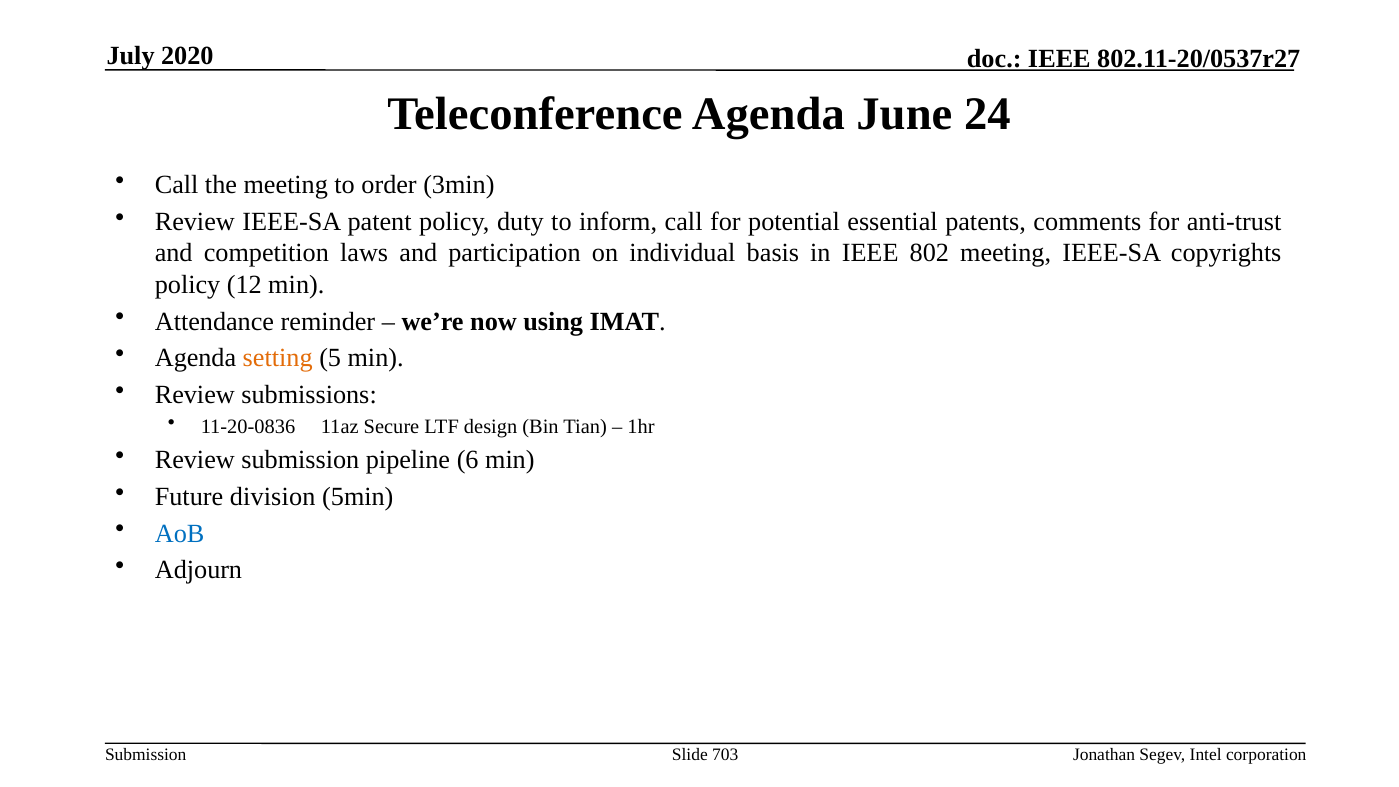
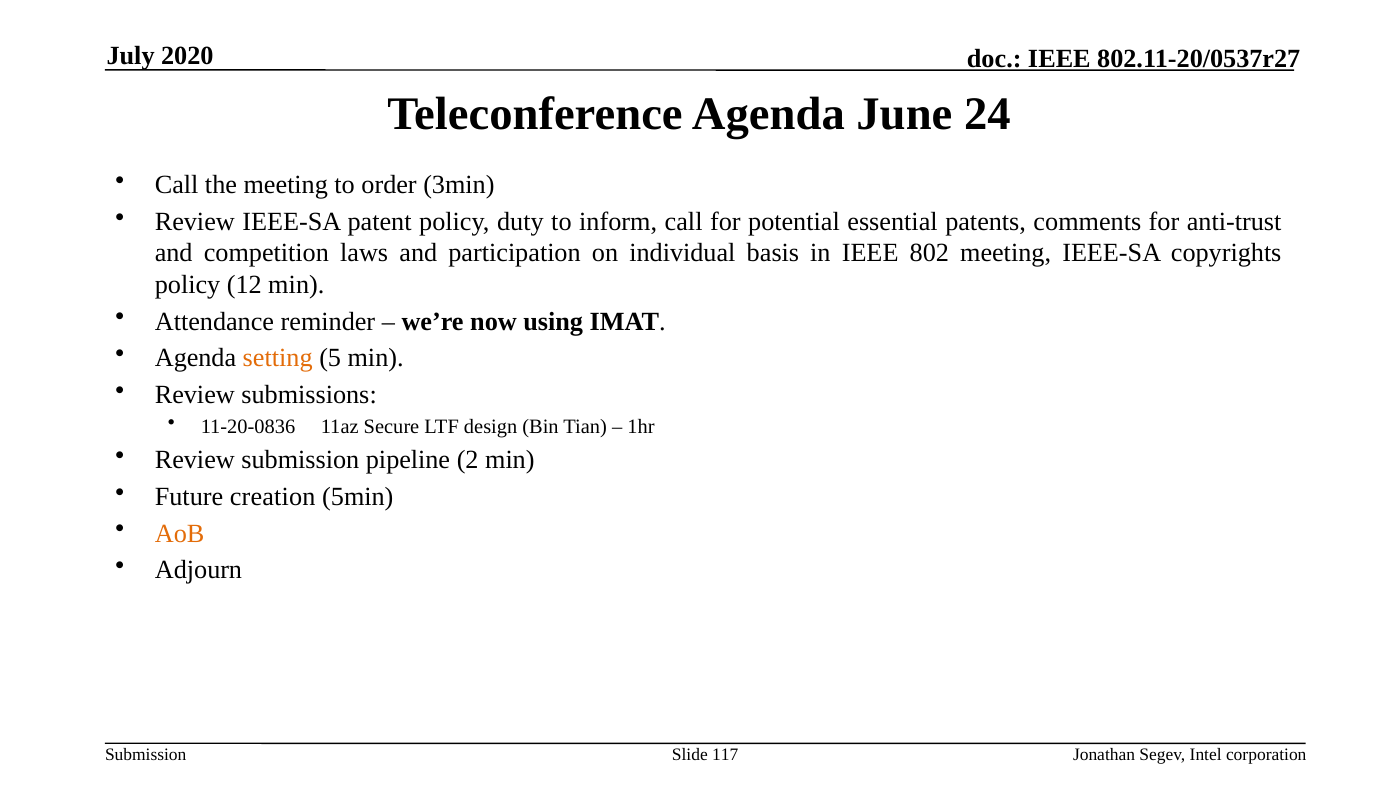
6: 6 -> 2
division: division -> creation
AoB colour: blue -> orange
703: 703 -> 117
